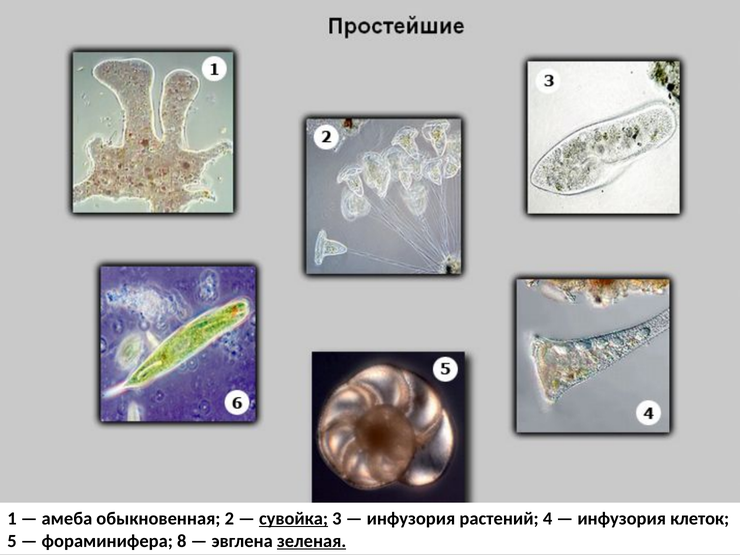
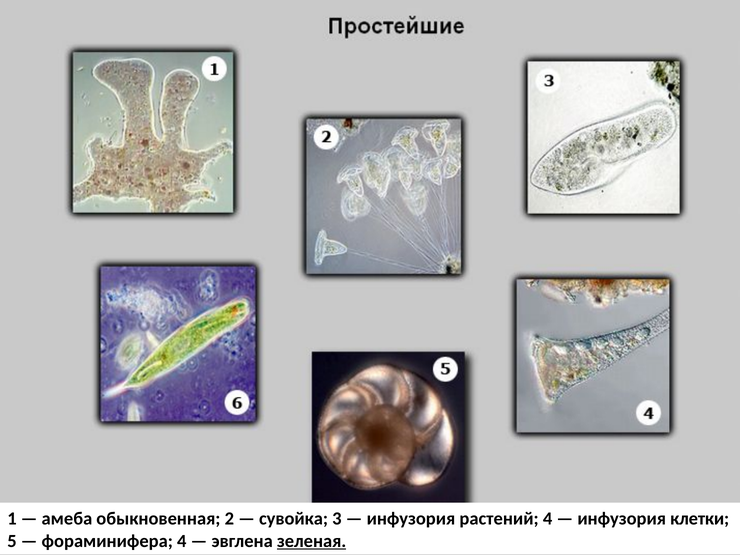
сувойка underline: present -> none
клеток: клеток -> клетки
фораминифера 8: 8 -> 4
